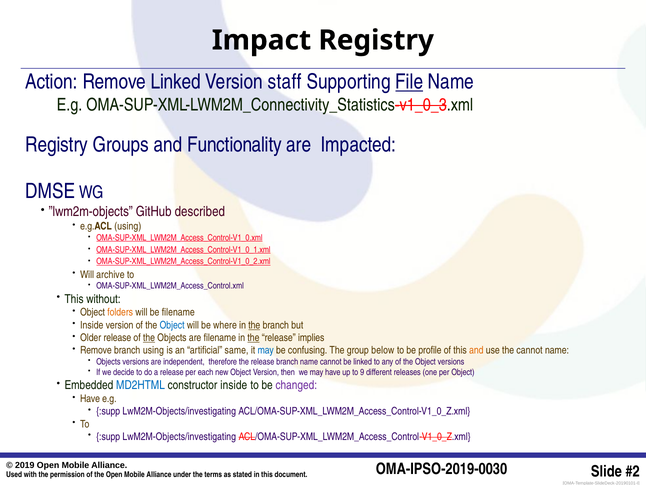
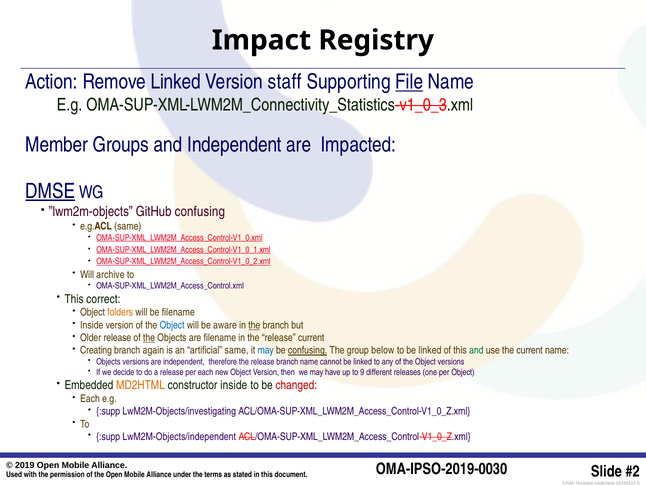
Registry at (57, 145): Registry -> Member
and Functionality: Functionality -> Independent
DMSE underline: none -> present
GitHub described: described -> confusing
e.g.ACL using: using -> same
without: without -> correct
where: where -> aware
the at (253, 337) underline: present -> none
release implies: implies -> current
Remove at (96, 350): Remove -> Creating
branch using: using -> again
confusing at (308, 350) underline: none -> present
to be profile: profile -> linked
and at (476, 350) colour: orange -> green
the cannot: cannot -> current
MD2HTML colour: blue -> orange
changed colour: purple -> red
Have at (90, 399): Have -> Each
LwM2M-Objects/investigating at (179, 436): LwM2M-Objects/investigating -> LwM2M-Objects/independent
